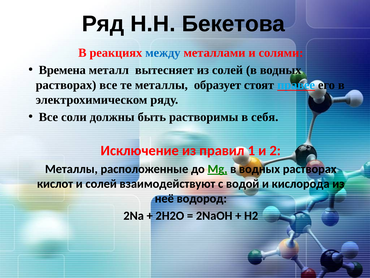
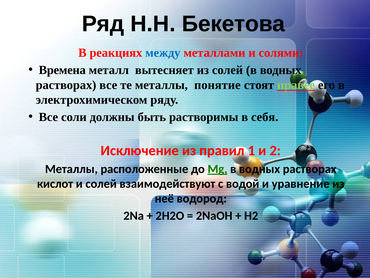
образует: образует -> понятие
правее colour: light blue -> light green
кислорода: кислорода -> уравнение
